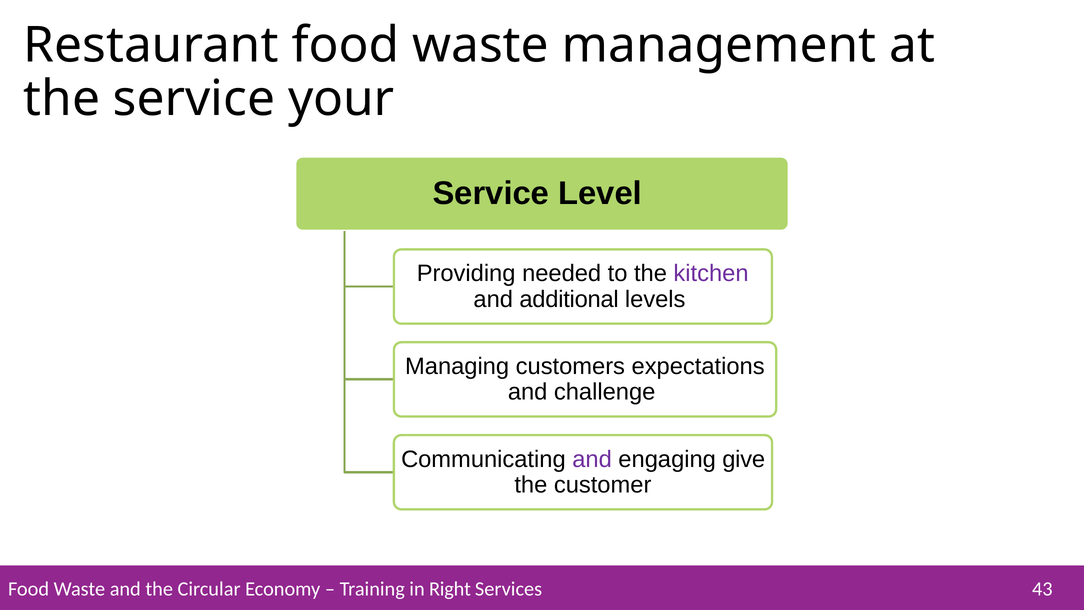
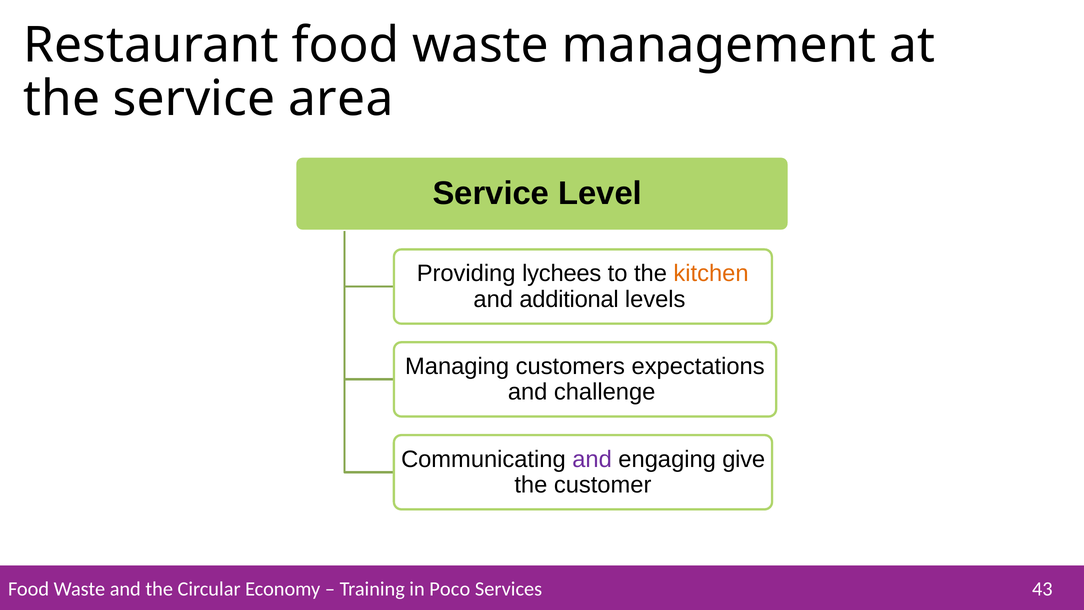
your: your -> area
needed: needed -> lychees
kitchen colour: purple -> orange
Right: Right -> Poco
